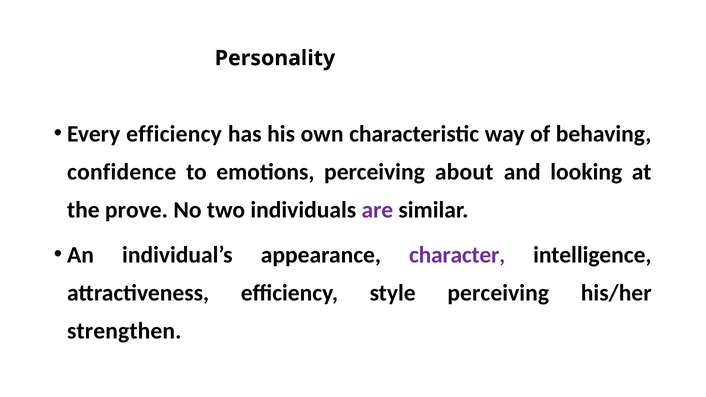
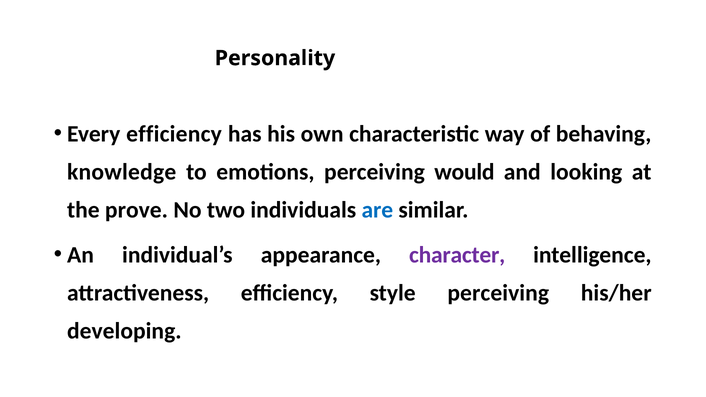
confidence: confidence -> knowledge
about: about -> would
are colour: purple -> blue
strengthen: strengthen -> developing
